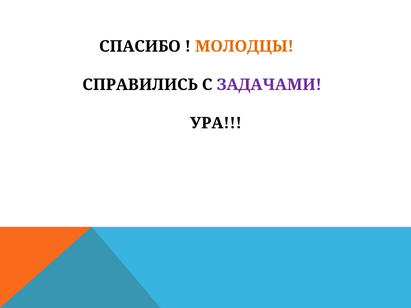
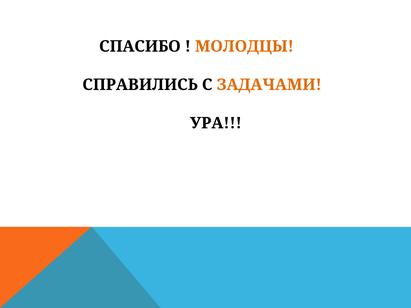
ЗАДАЧАМИ colour: purple -> orange
